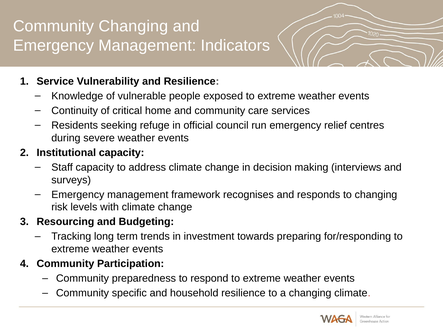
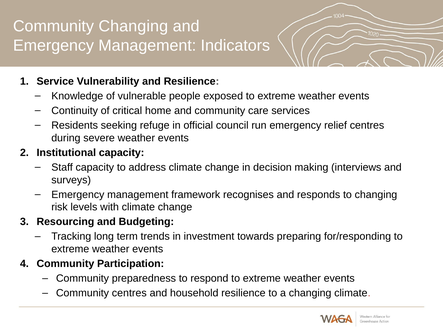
Community specific: specific -> centres
